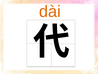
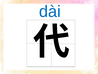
dài colour: orange -> blue
